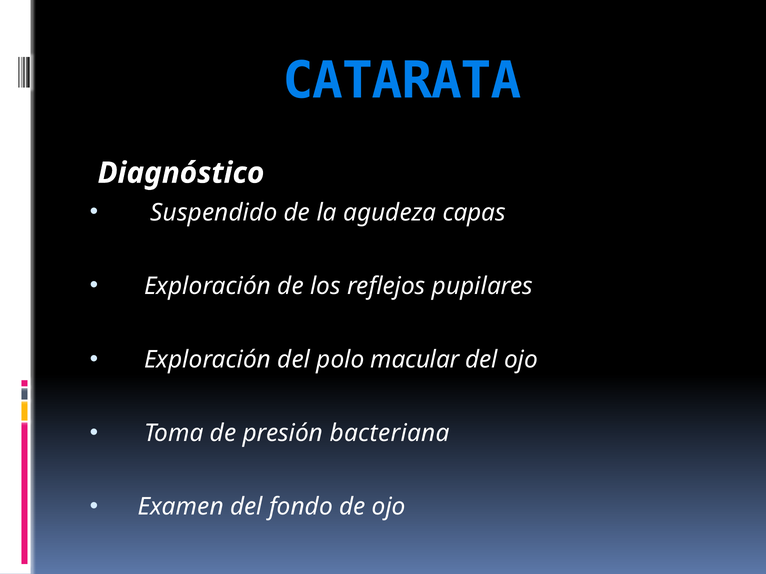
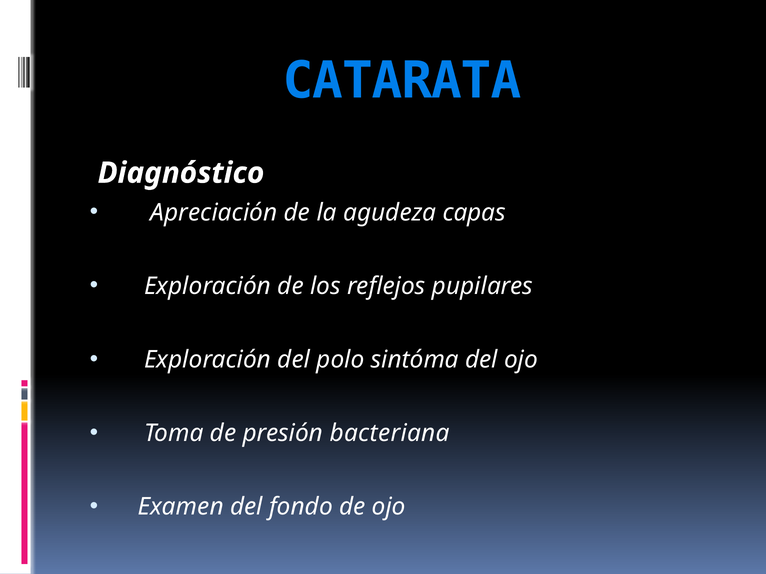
Suspendido: Suspendido -> Apreciación
macular: macular -> sintóma
